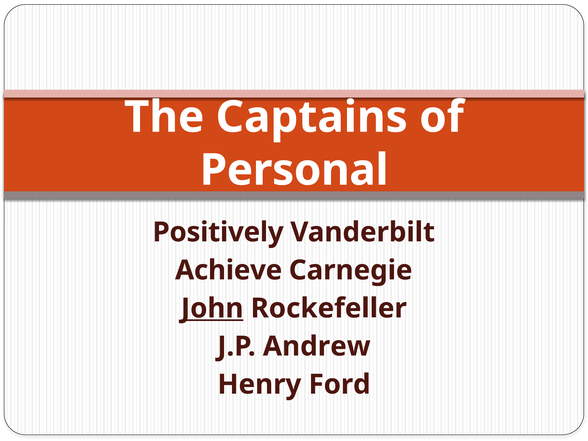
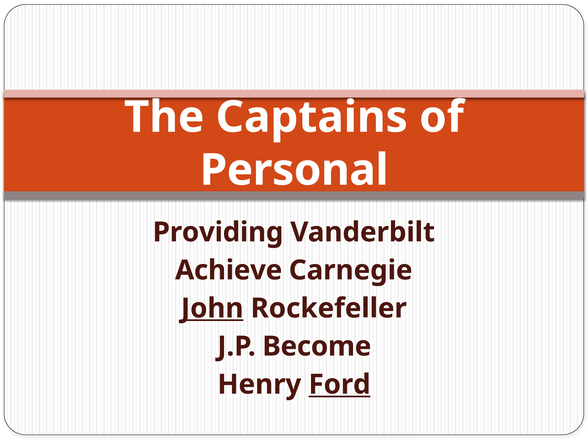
Positively: Positively -> Providing
Andrew: Andrew -> Become
Ford underline: none -> present
